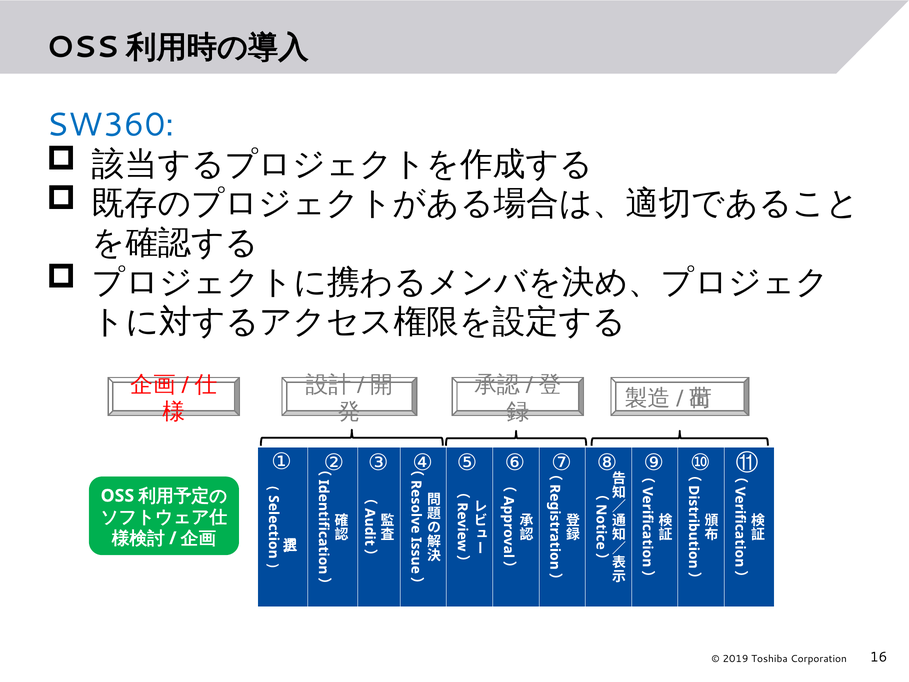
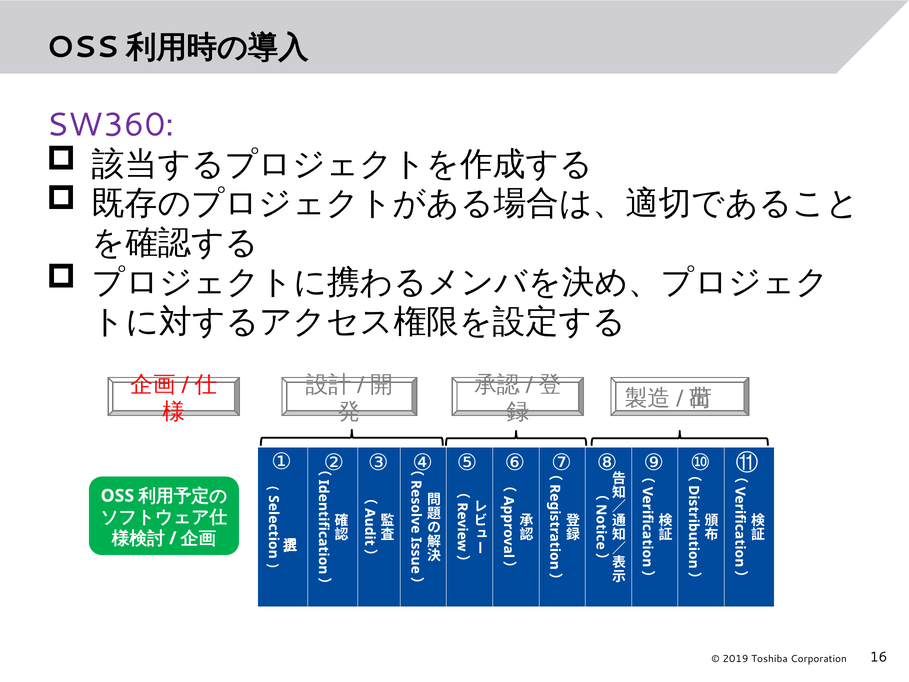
SW360 colour: blue -> purple
